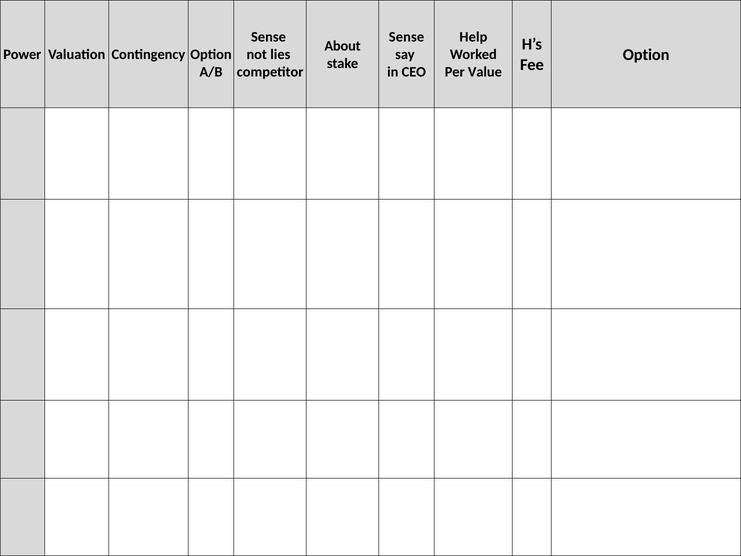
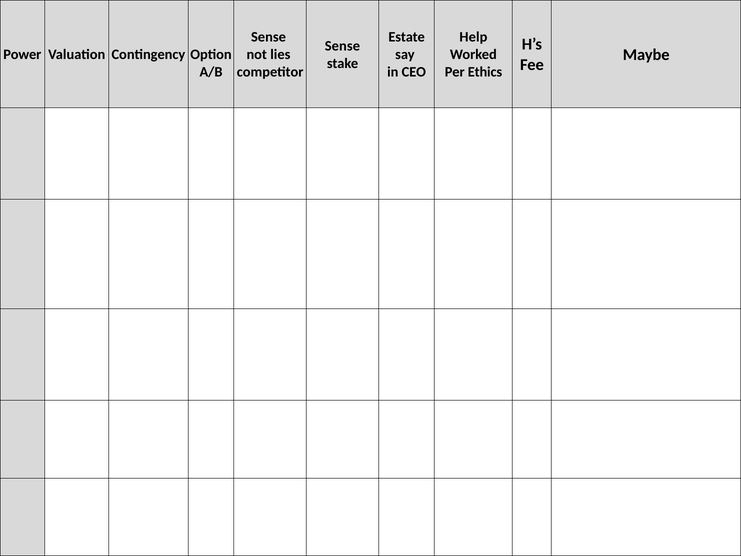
Sense at (406, 37): Sense -> Estate
About at (343, 46): About -> Sense
Option at (646, 55): Option -> Maybe
Value: Value -> Ethics
